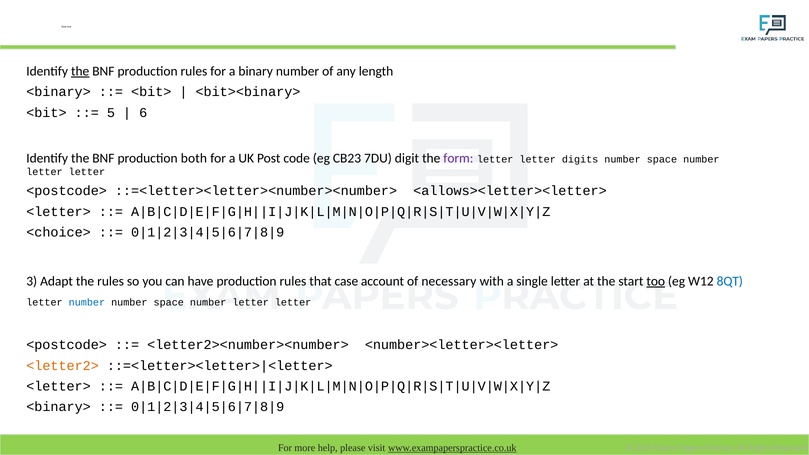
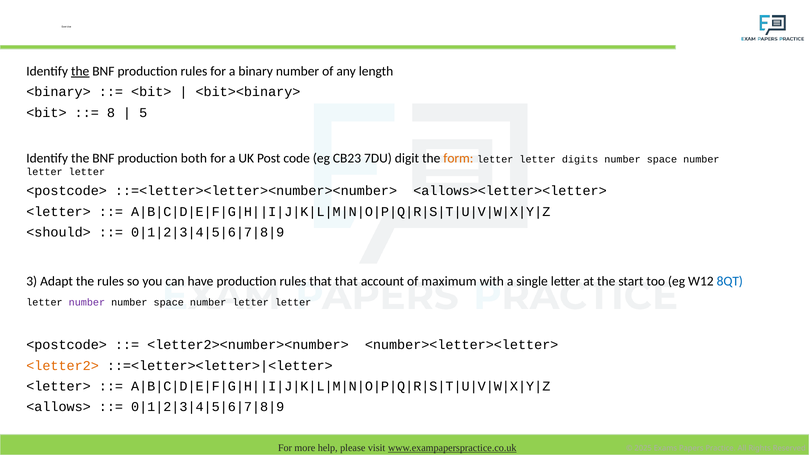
5: 5 -> 8
6: 6 -> 5
form colour: purple -> orange
<choice>: <choice> -> <should>
that case: case -> that
necessary: necessary -> maximum
too underline: present -> none
number at (87, 302) colour: blue -> purple
<binary> at (59, 407): <binary> -> <allows>
